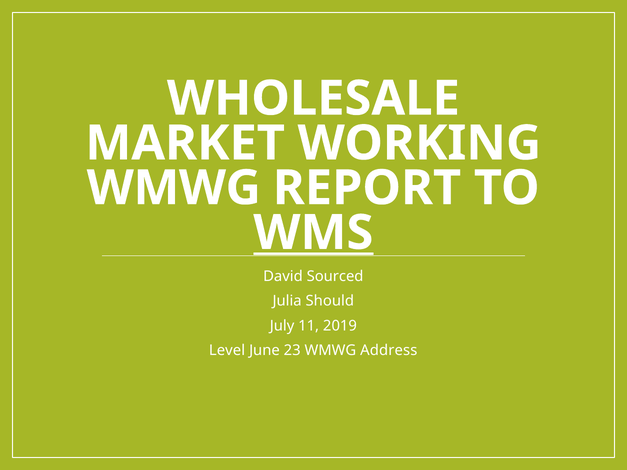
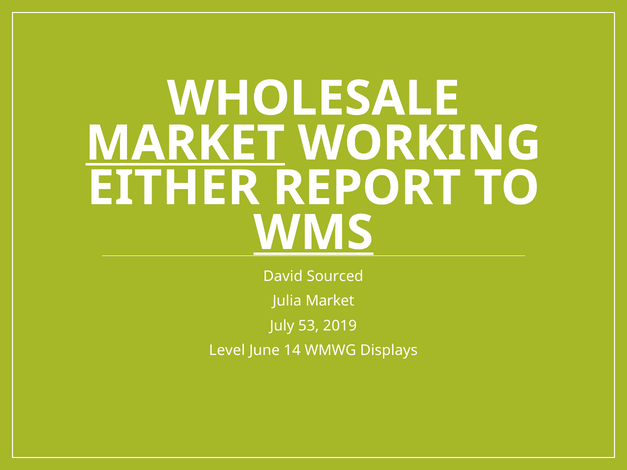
MARKET at (185, 143) underline: none -> present
WMWG at (174, 188): WMWG -> EITHER
Julia Should: Should -> Market
11: 11 -> 53
23: 23 -> 14
Address: Address -> Displays
